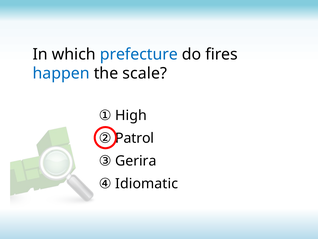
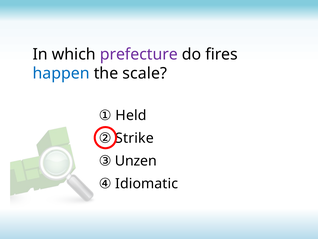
prefecture colour: blue -> purple
High: High -> Held
Patrol: Patrol -> Strike
Gerira: Gerira -> Unzen
